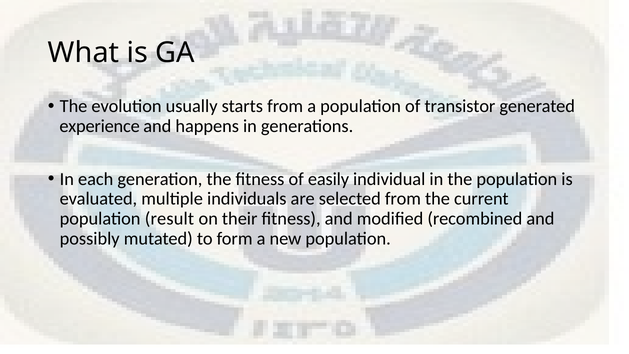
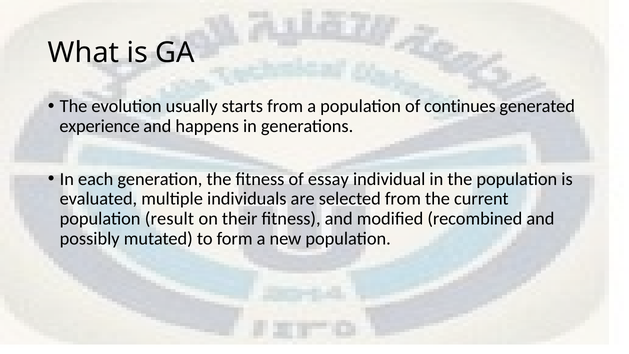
transistor: transistor -> continues
easily: easily -> essay
